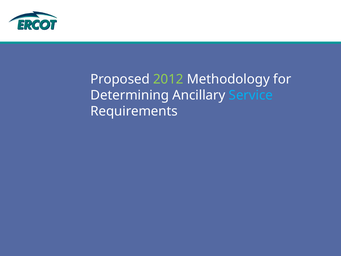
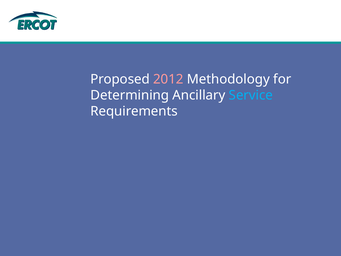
2012 colour: light green -> pink
